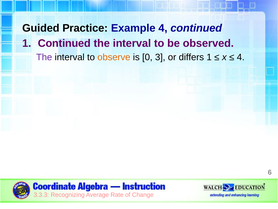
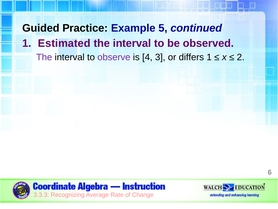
Example 4: 4 -> 5
1 Continued: Continued -> Estimated
observe colour: orange -> purple
0: 0 -> 4
4 at (241, 57): 4 -> 2
